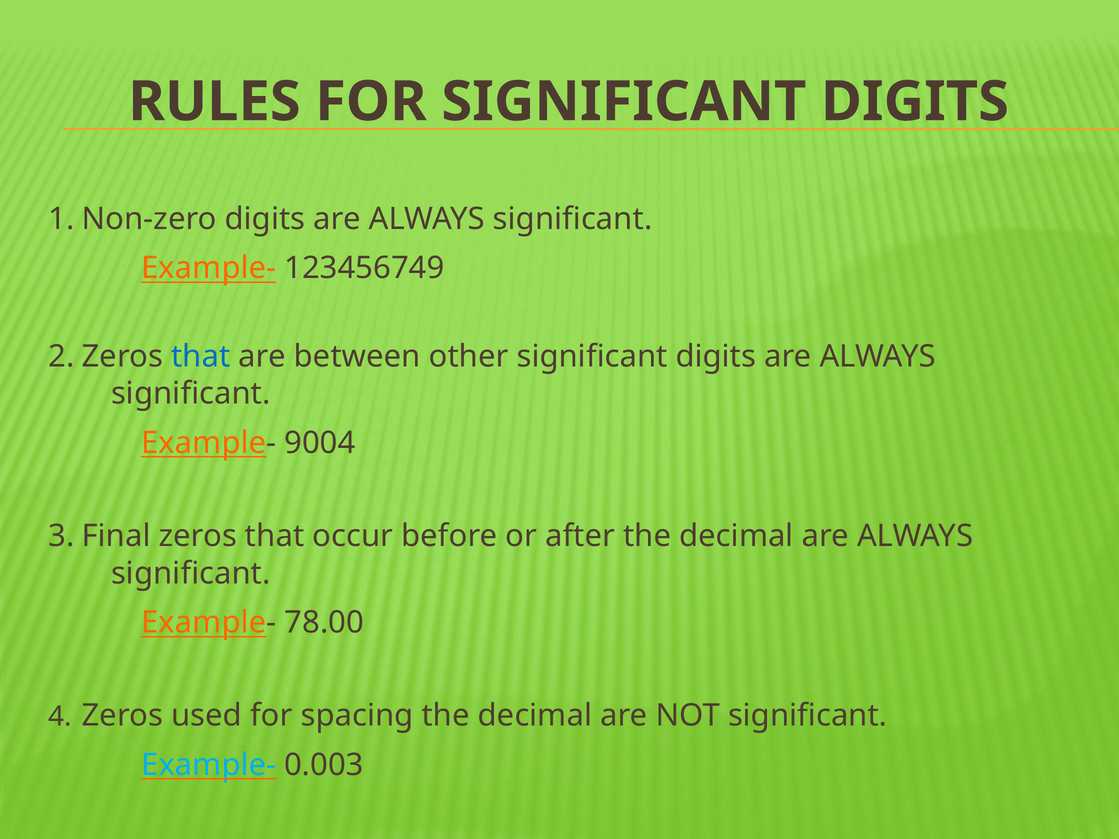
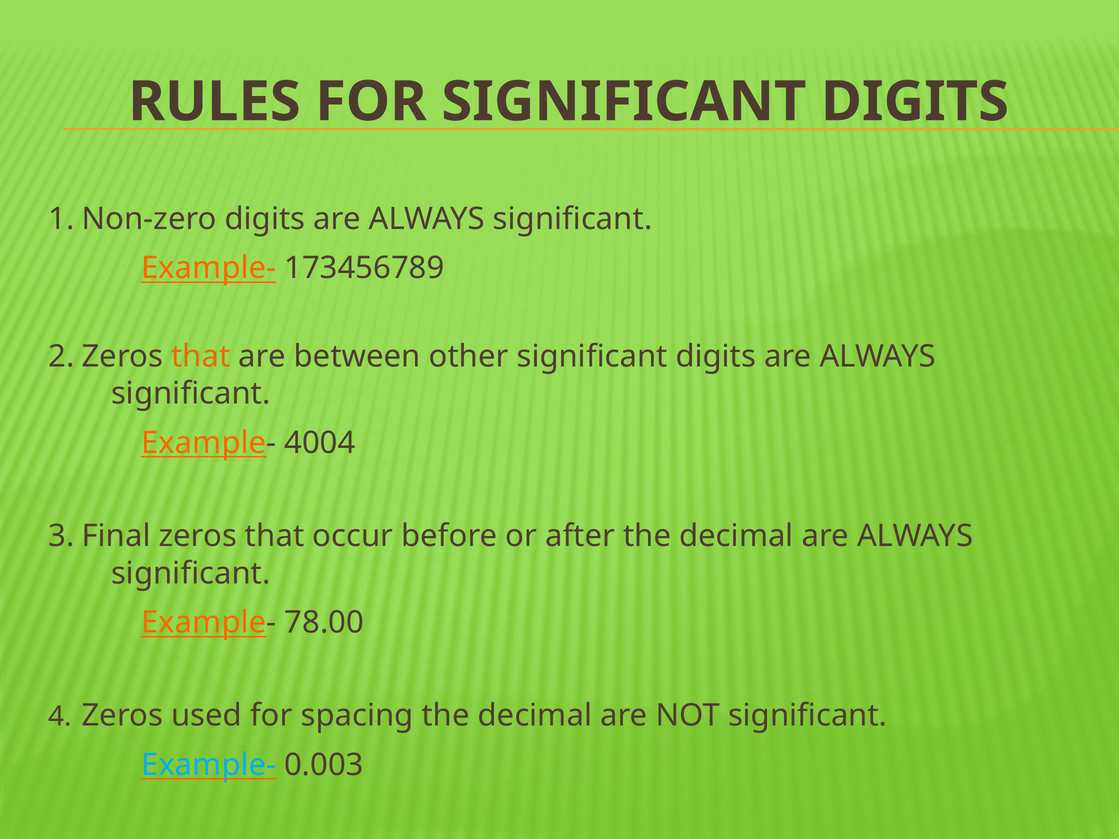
123456749: 123456749 -> 173456789
that at (201, 356) colour: blue -> orange
9004: 9004 -> 4004
